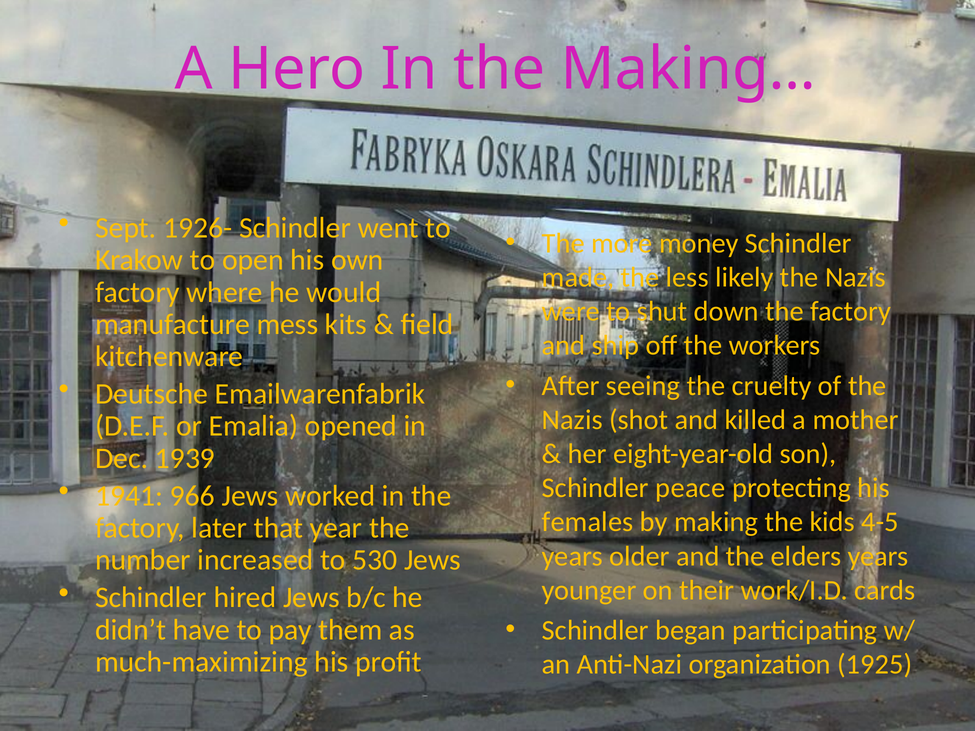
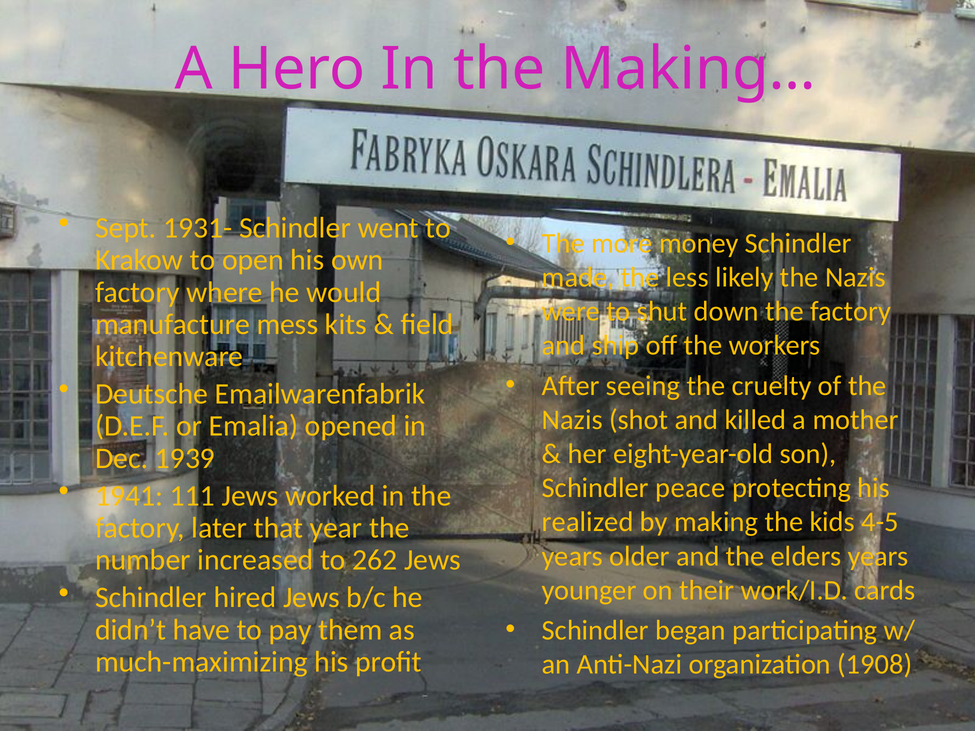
1926-: 1926- -> 1931-
966: 966 -> 111
females: females -> realized
530: 530 -> 262
1925: 1925 -> 1908
